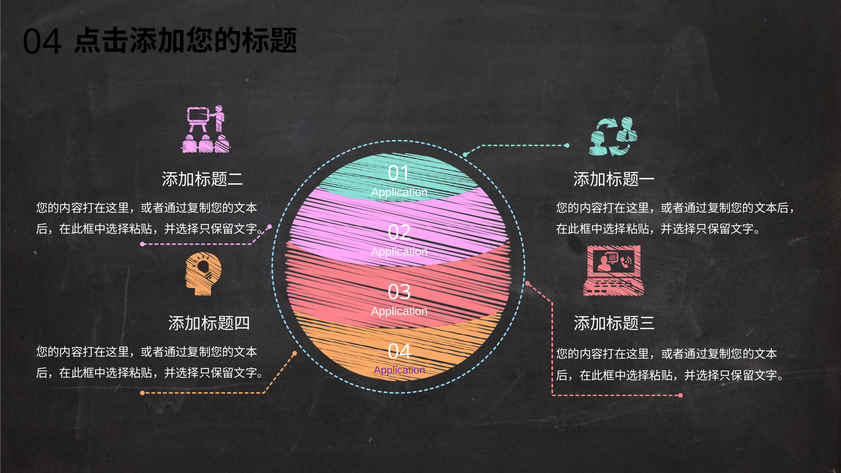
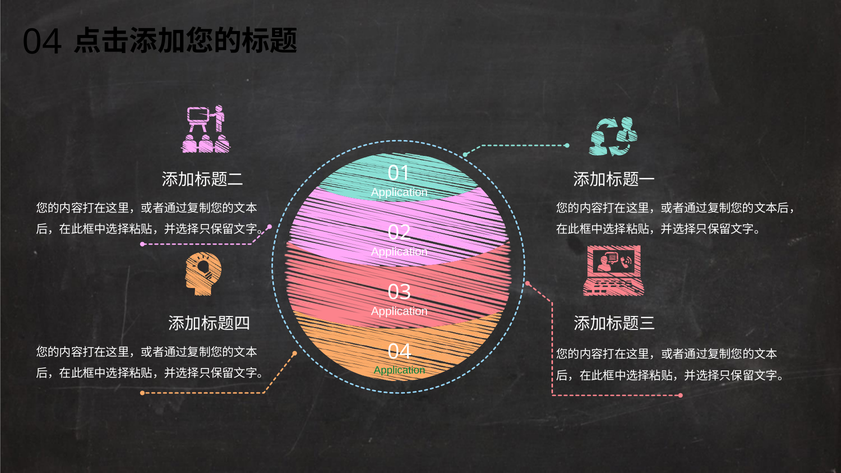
Application at (400, 370) colour: purple -> green
